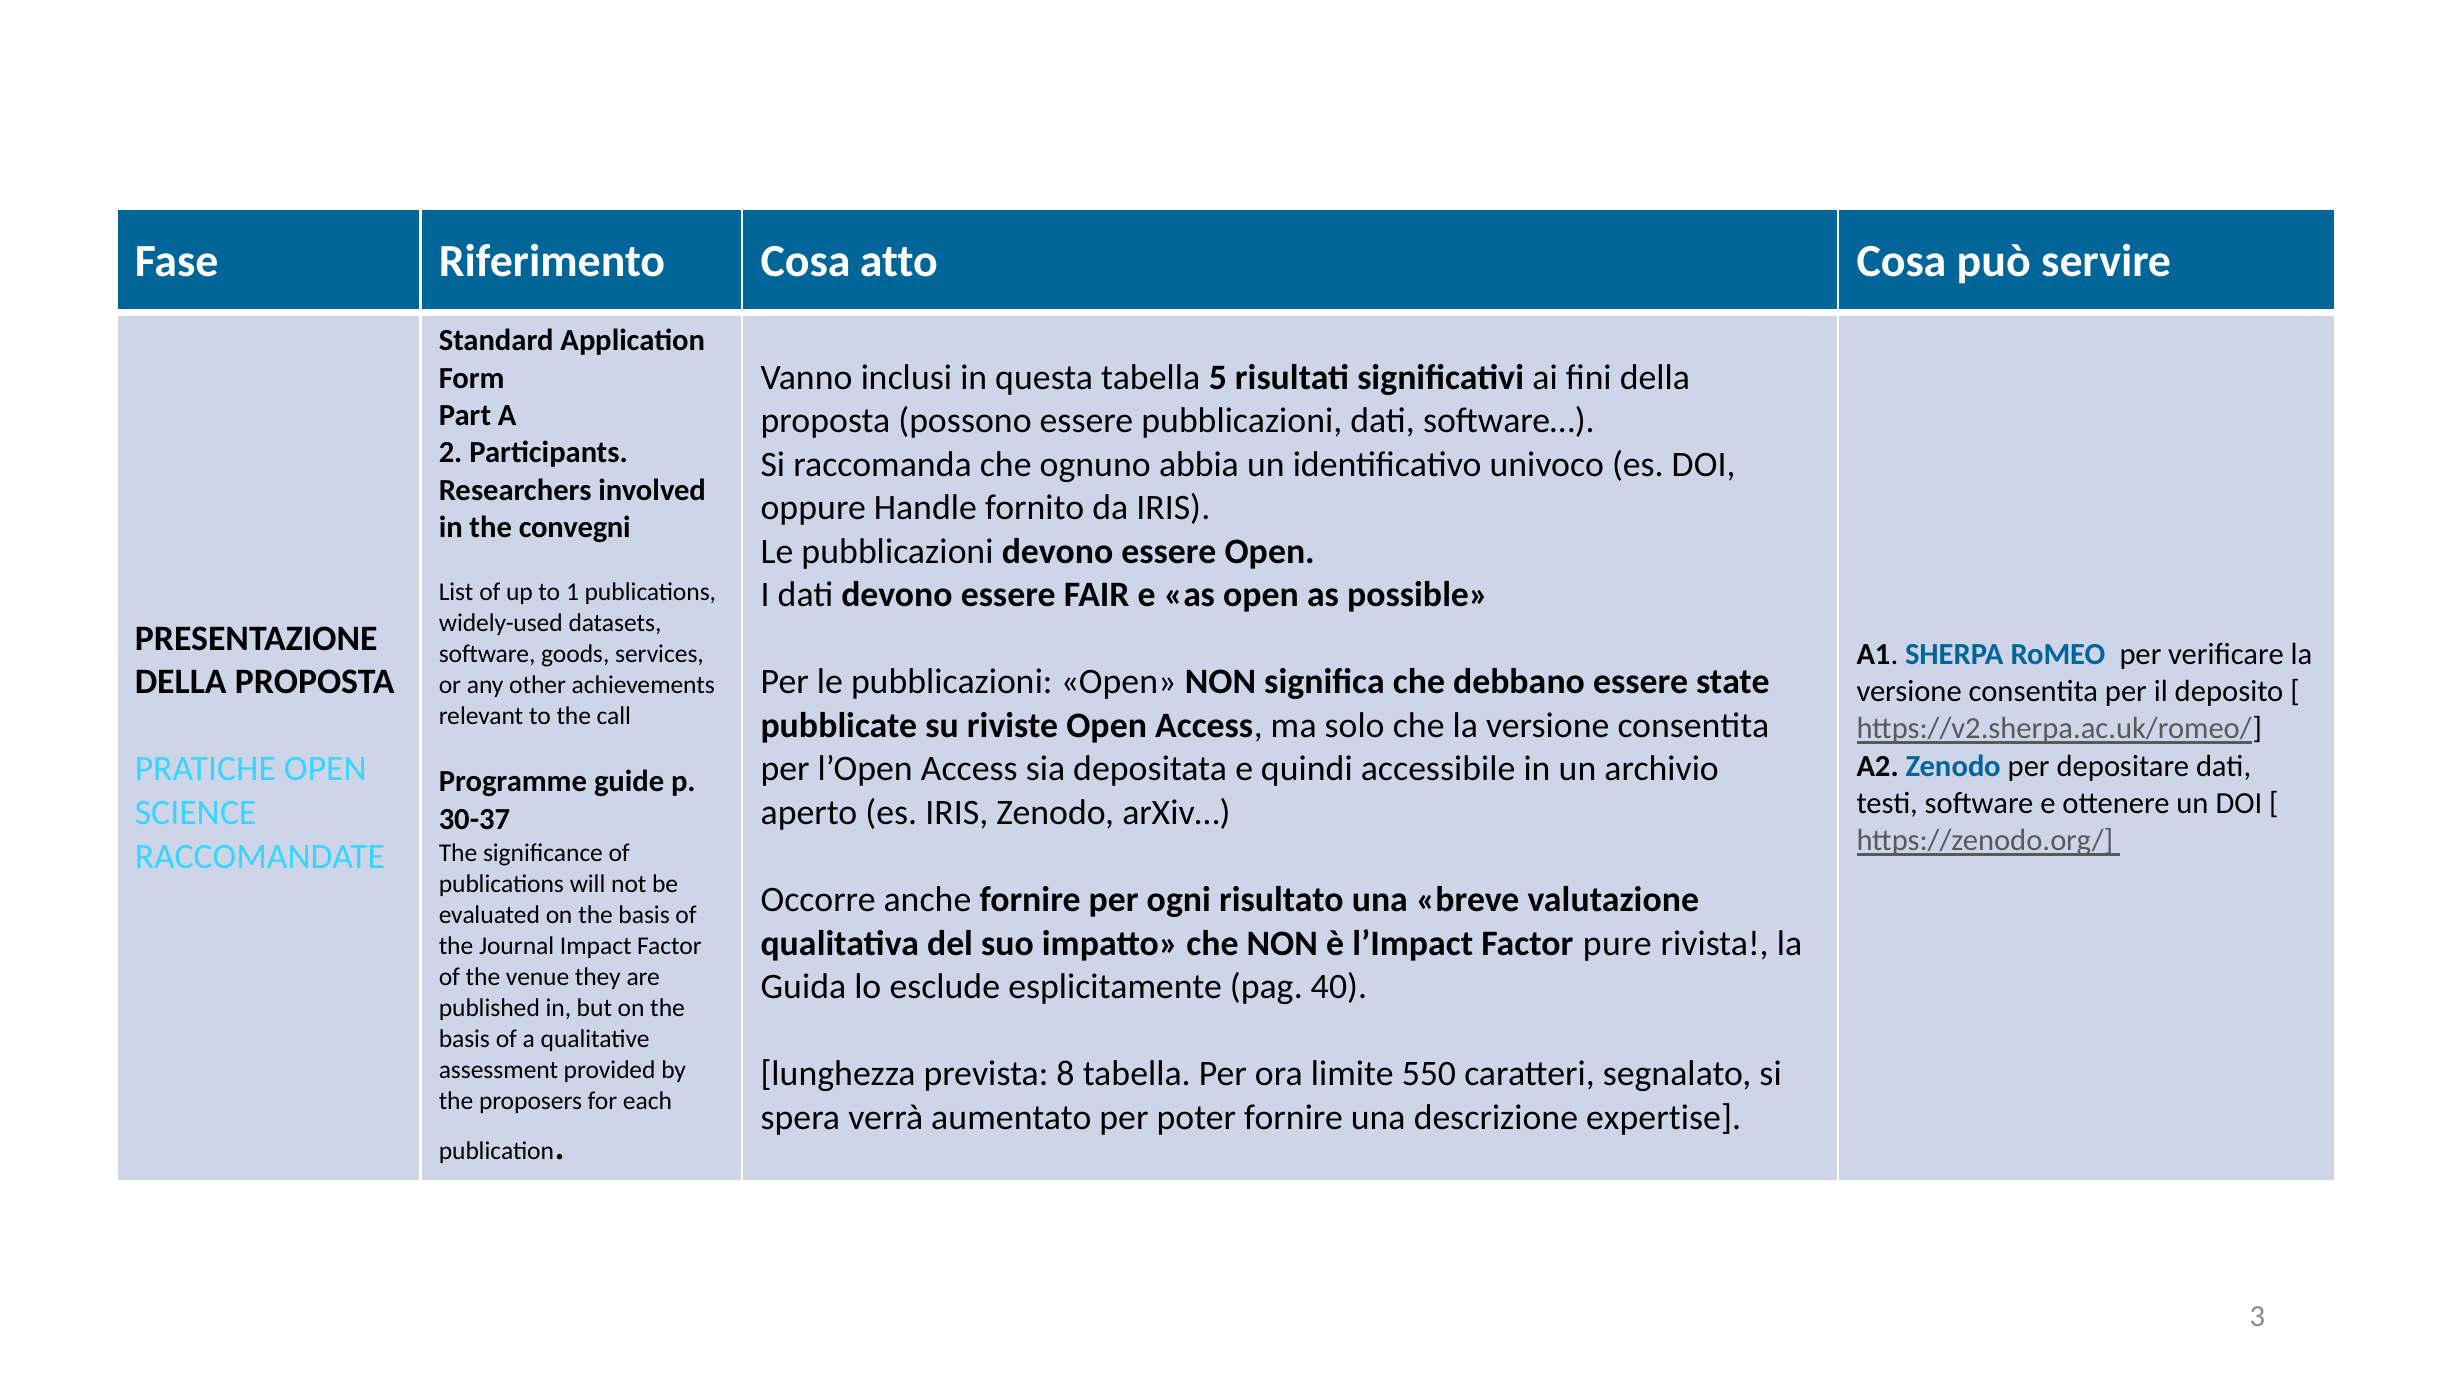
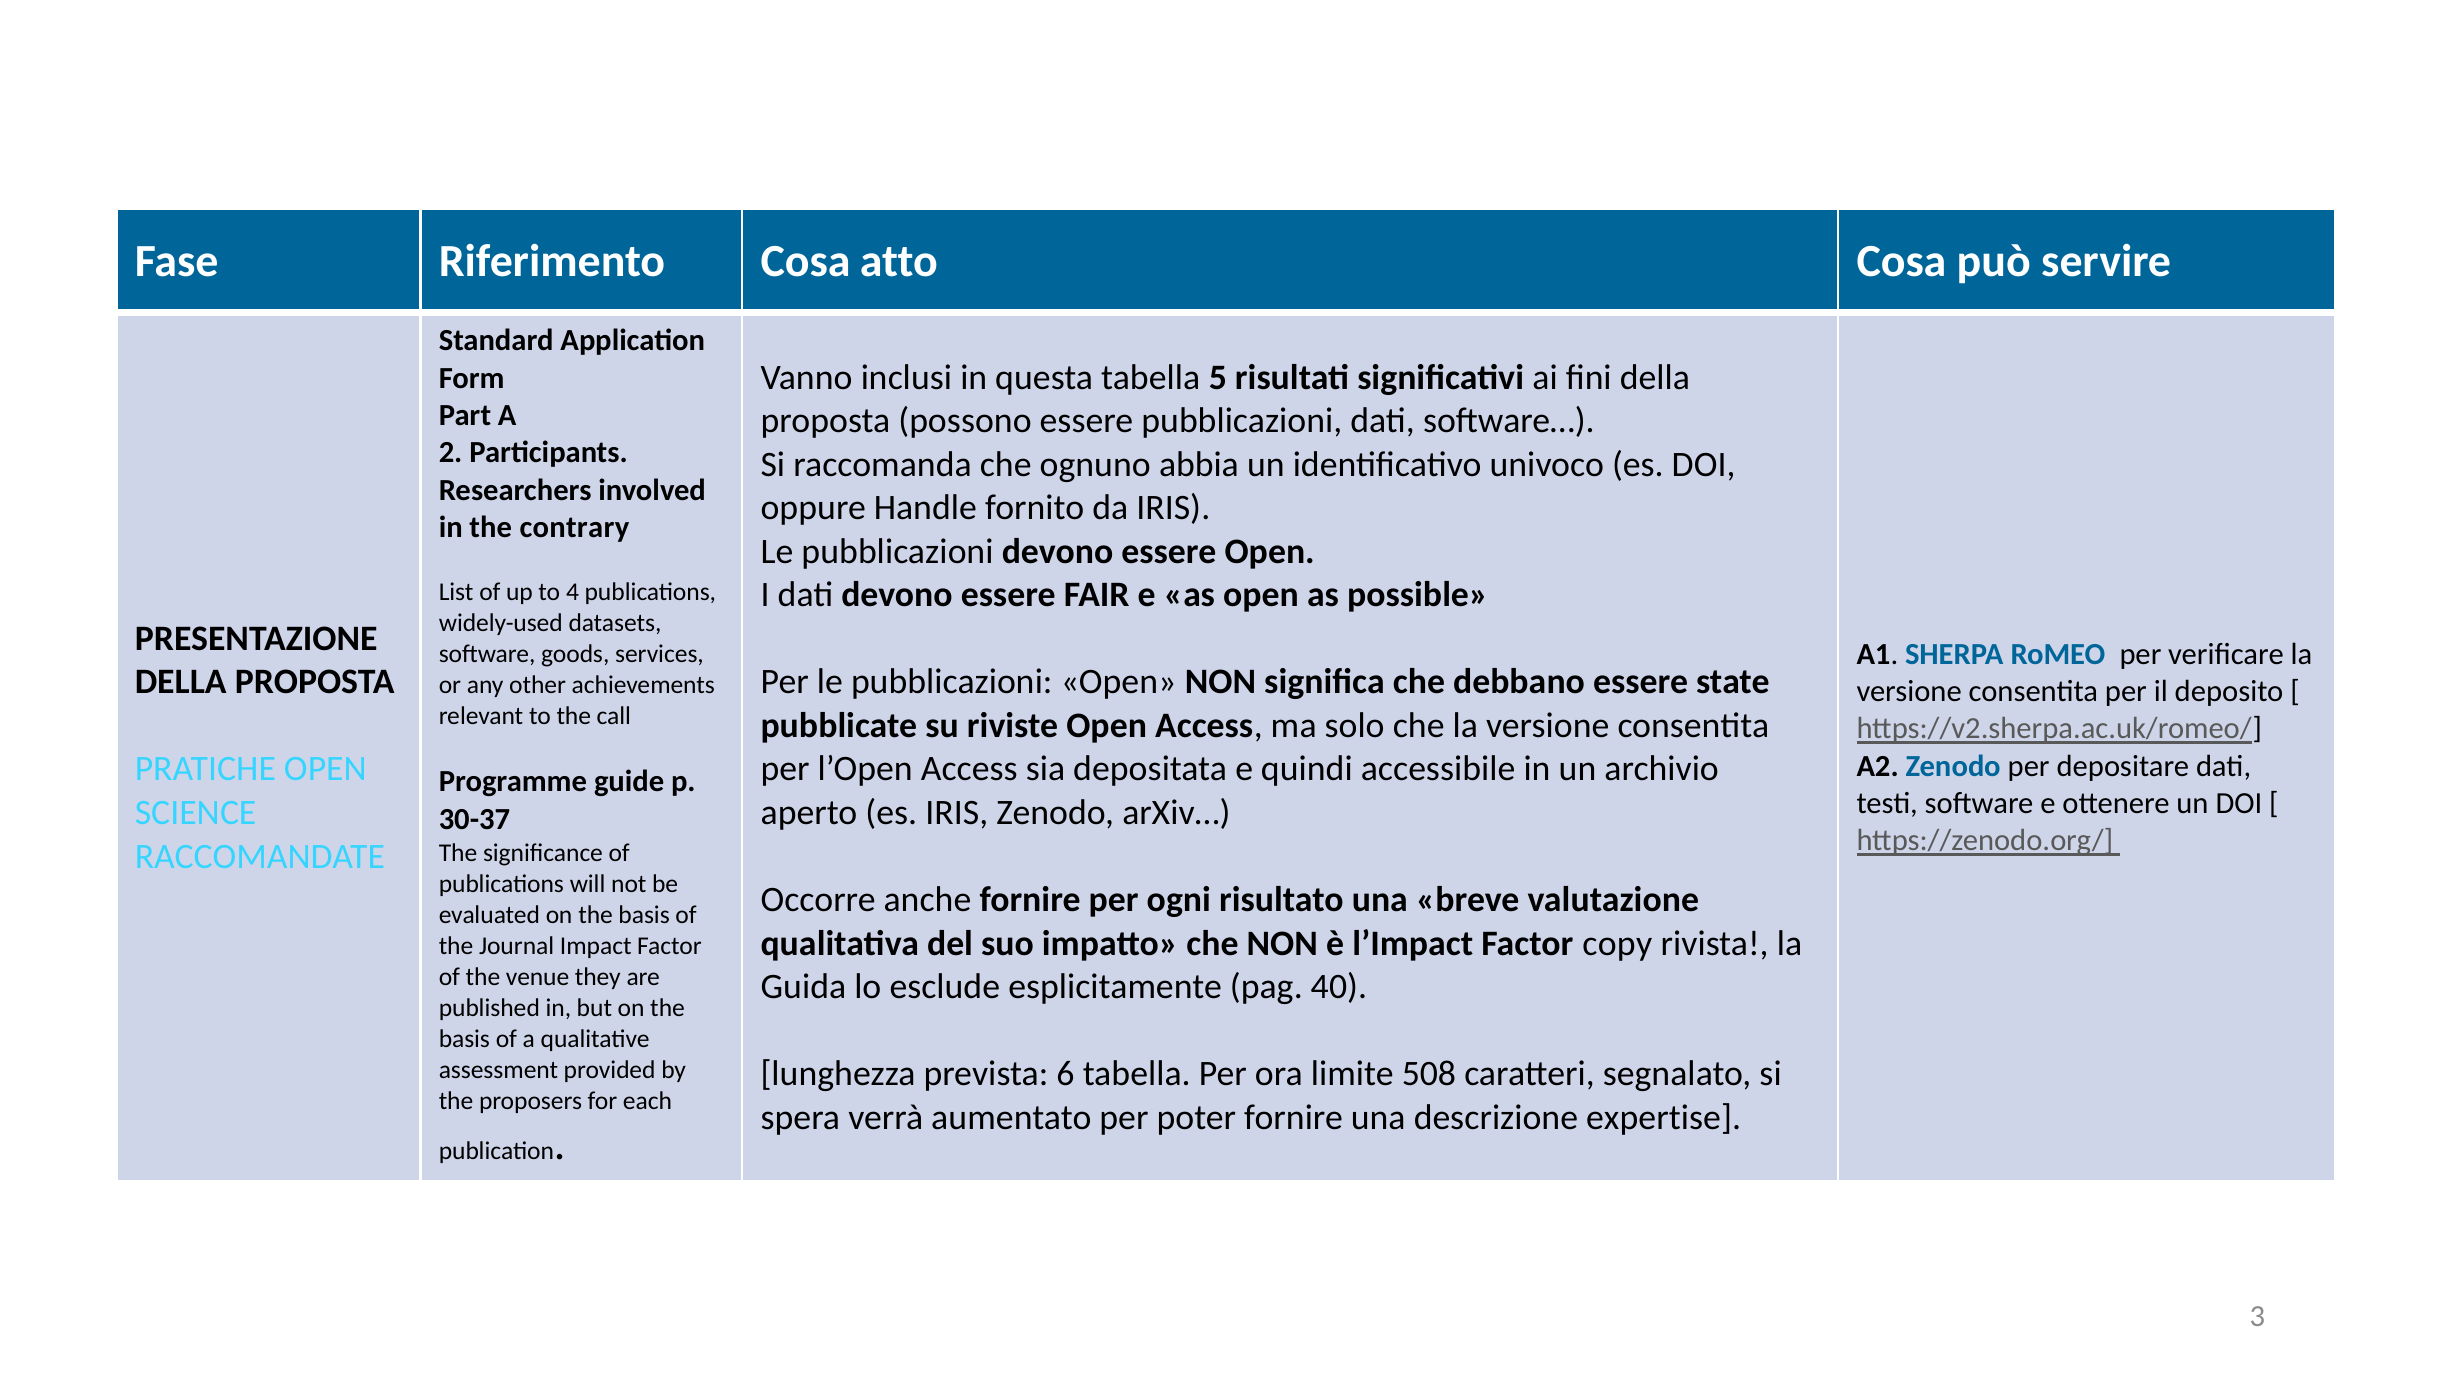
convegni: convegni -> contrary
1: 1 -> 4
pure: pure -> copy
8: 8 -> 6
550: 550 -> 508
